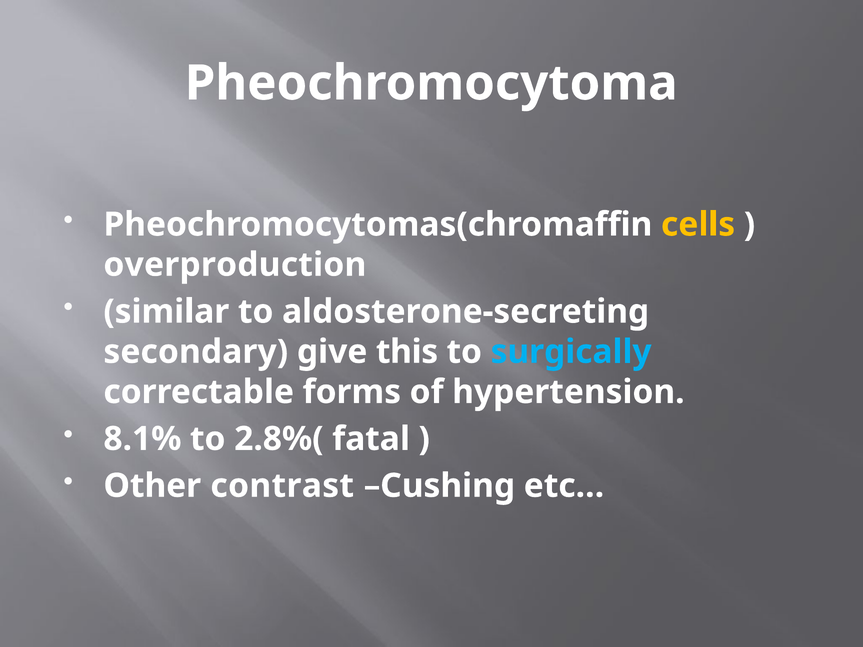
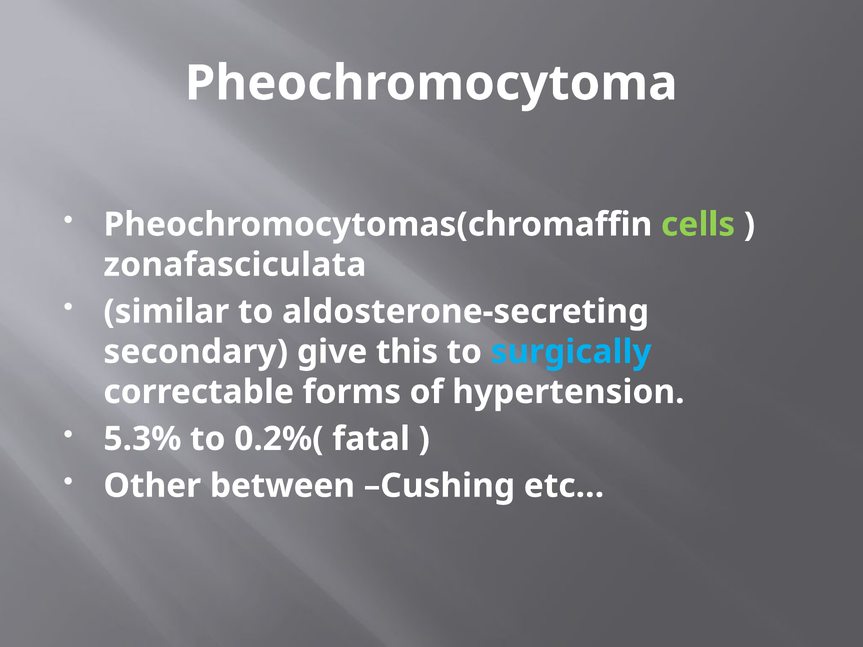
cells colour: yellow -> light green
overproduction: overproduction -> zonafasciculata
8.1%: 8.1% -> 5.3%
2.8%(: 2.8%( -> 0.2%(
contrast: contrast -> between
